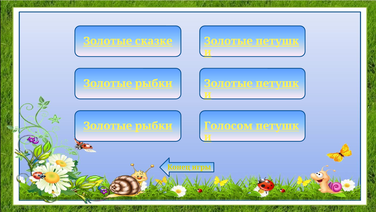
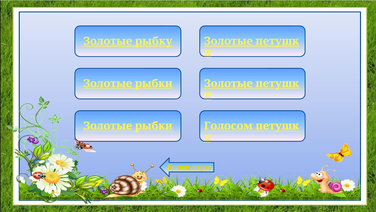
сказке: сказке -> рыбку
